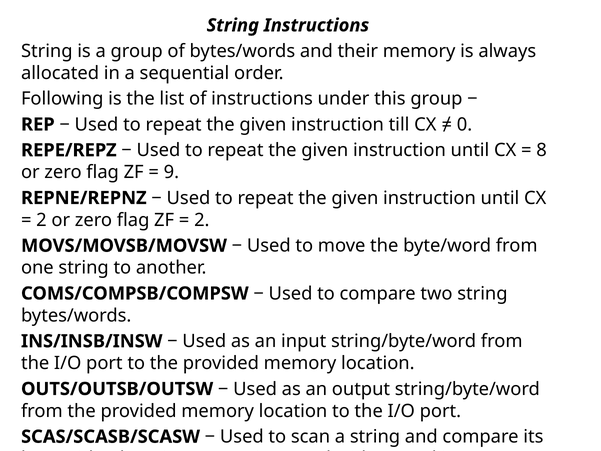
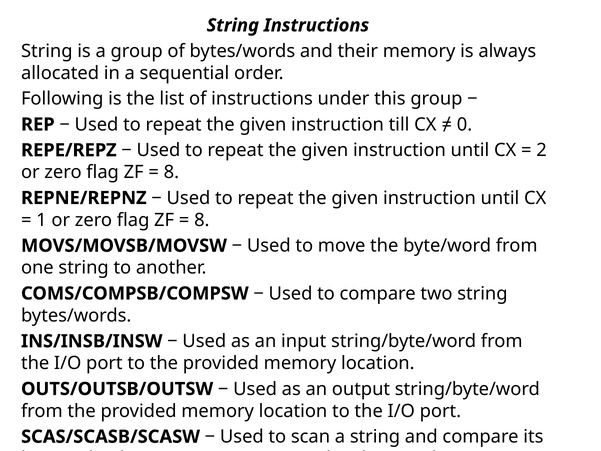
8: 8 -> 2
9 at (171, 172): 9 -> 8
2 at (41, 220): 2 -> 1
2 at (202, 220): 2 -> 8
